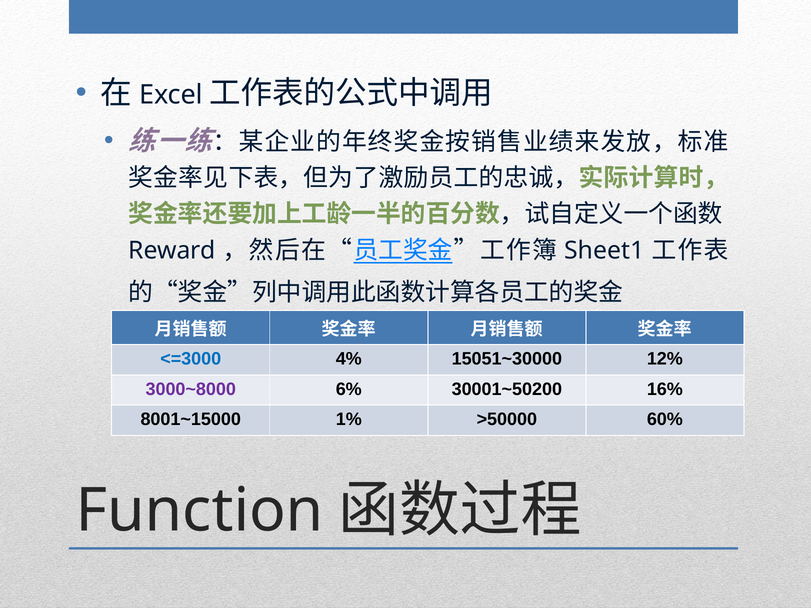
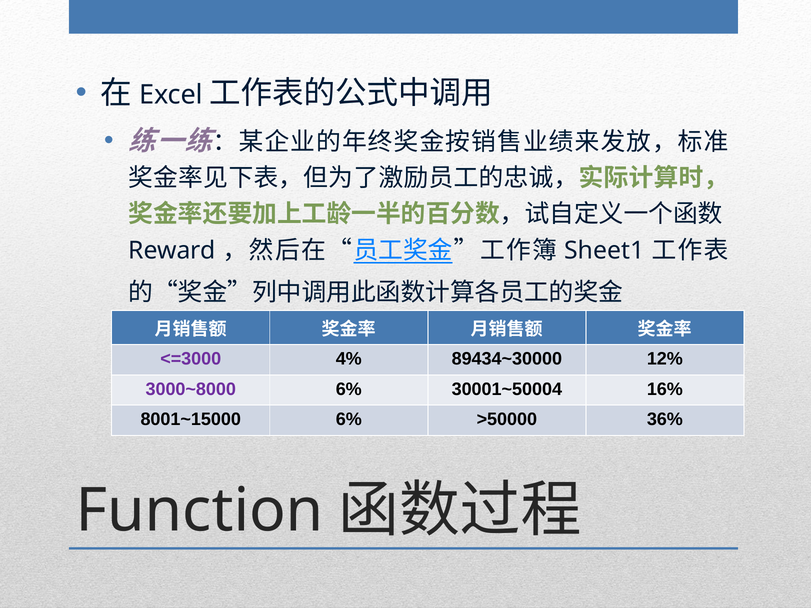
<=3000 colour: blue -> purple
15051~30000: 15051~30000 -> 89434~30000
30001~50200: 30001~50200 -> 30001~50004
8001~15000 1%: 1% -> 6%
60%: 60% -> 36%
